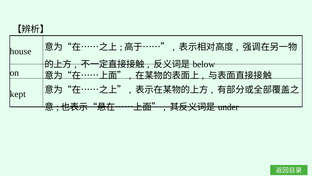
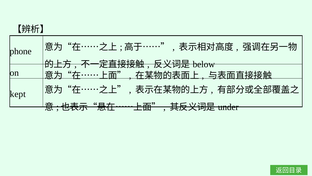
house: house -> phone
